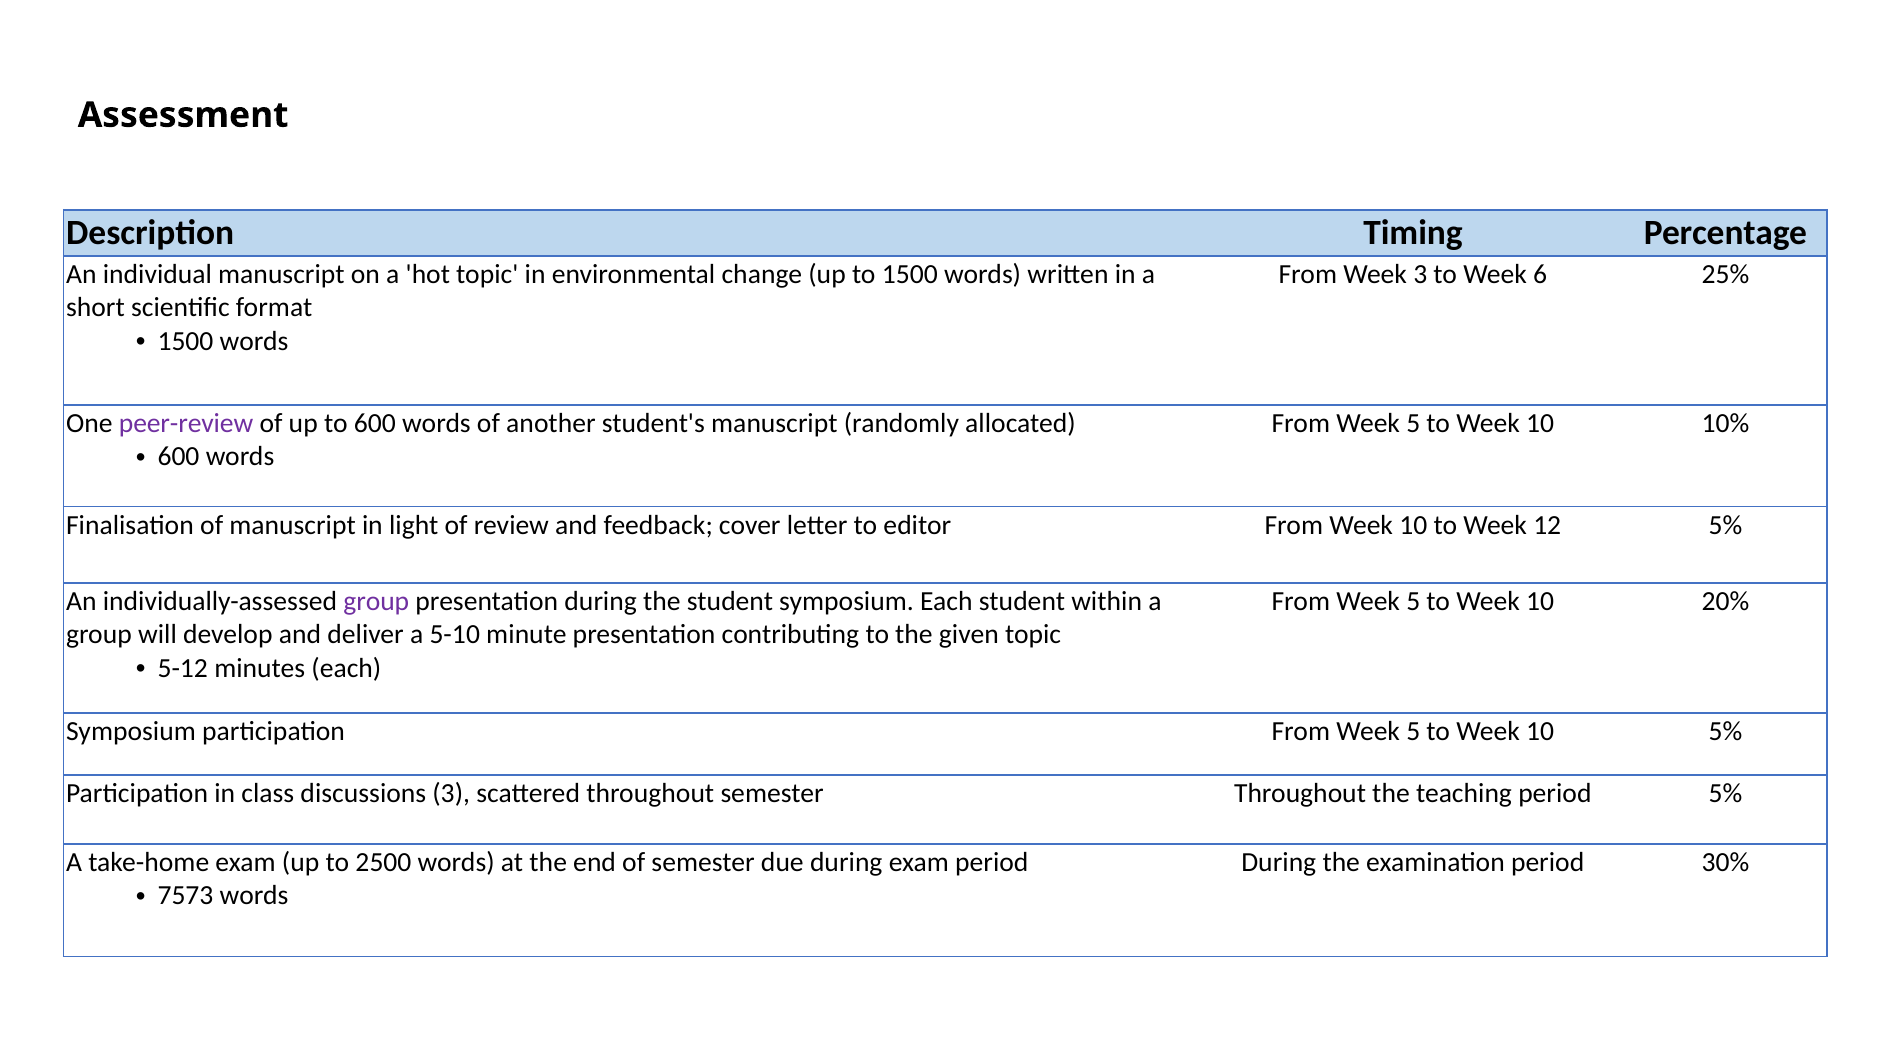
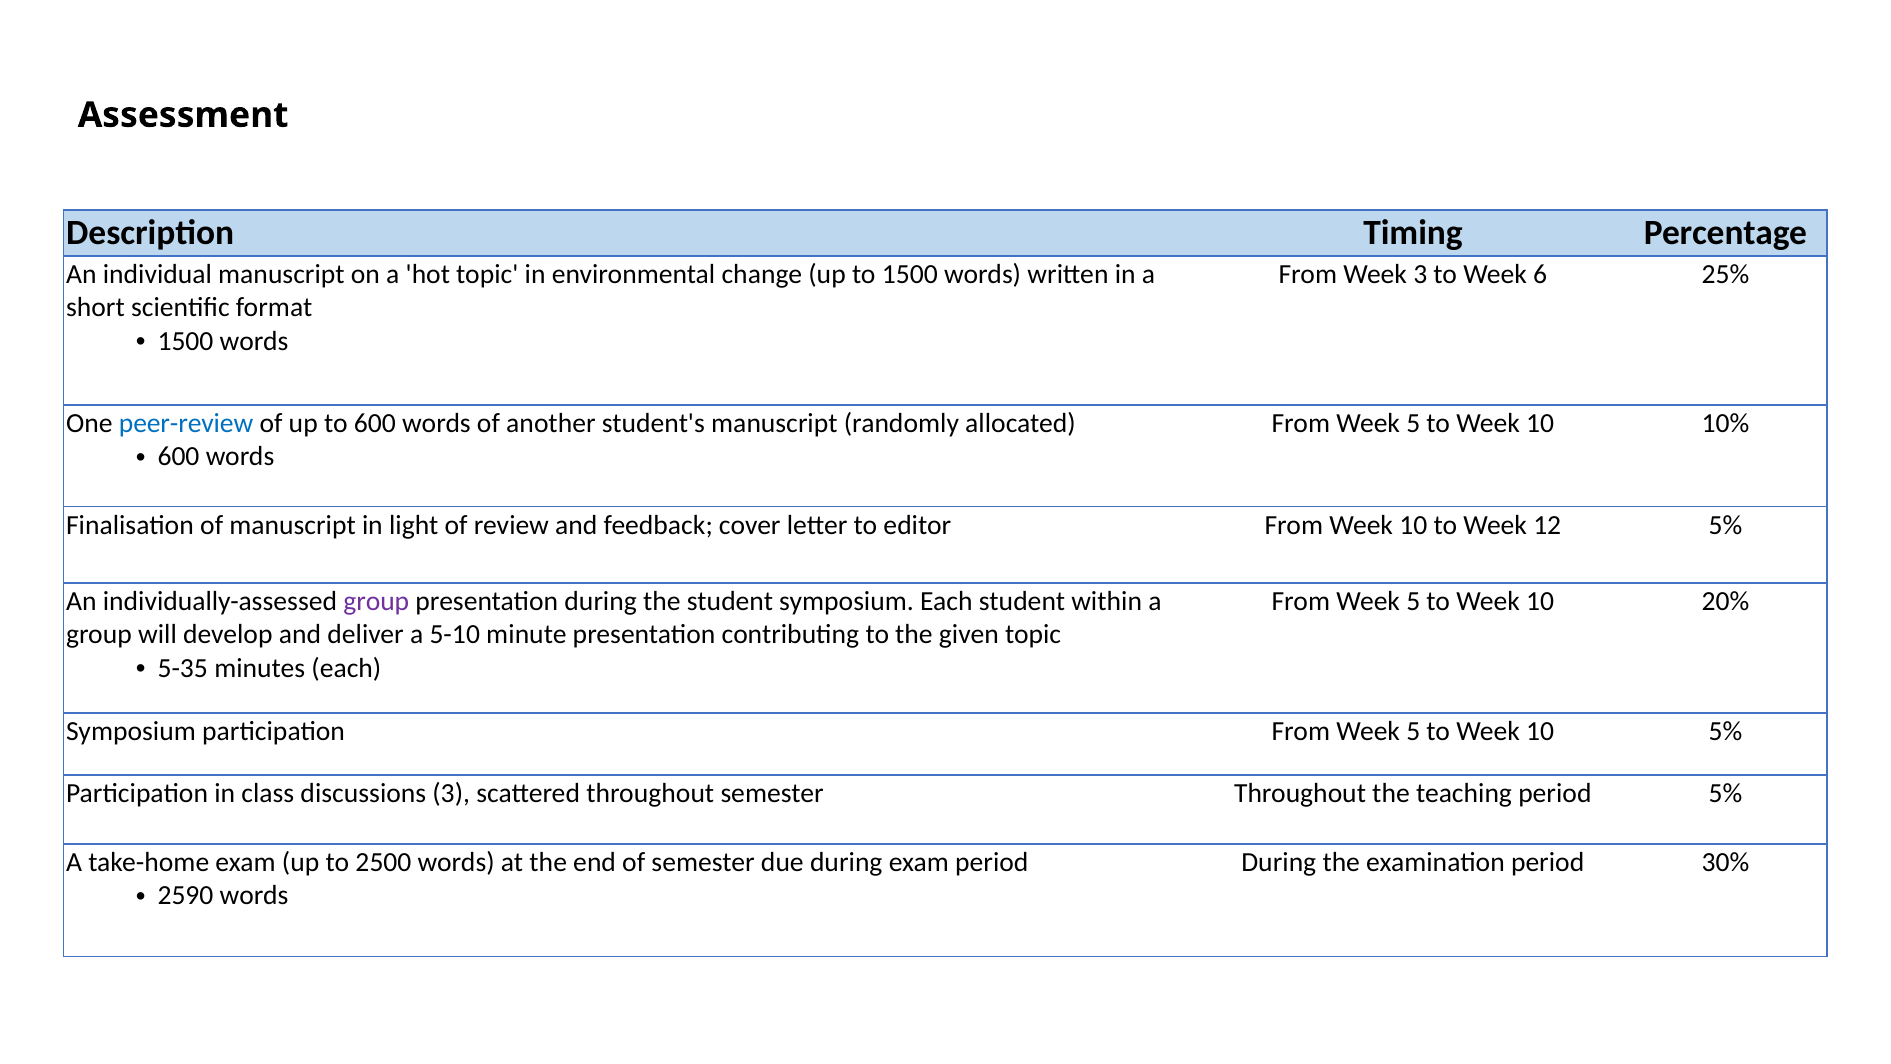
peer-review colour: purple -> blue
5-12: 5-12 -> 5-35
7573: 7573 -> 2590
